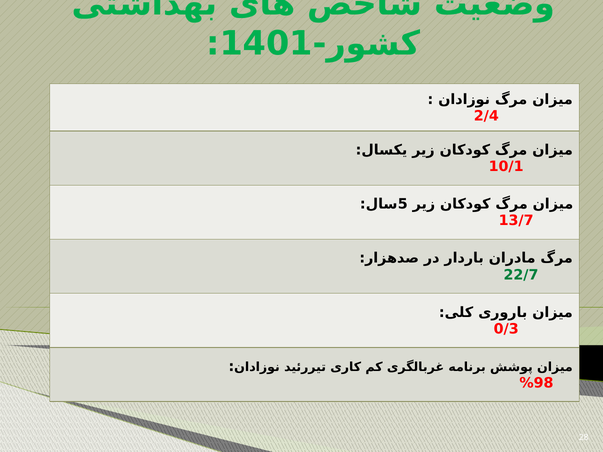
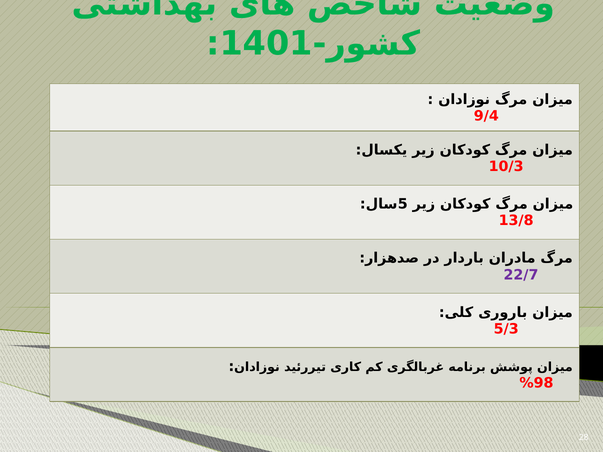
2/4: 2/4 -> 9/4
10/1: 10/1 -> 10/3
13/7: 13/7 -> 13/8
22/7 colour: green -> purple
0/3: 0/3 -> 5/3
